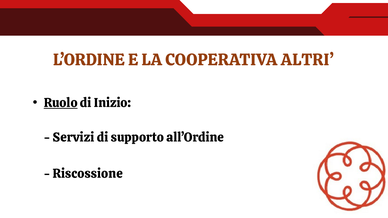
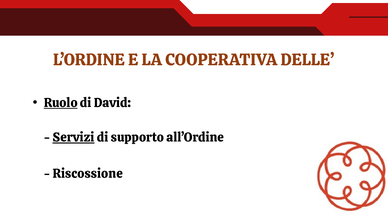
ALTRI: ALTRI -> DELLE
Inizio: Inizio -> David
Servizi underline: none -> present
